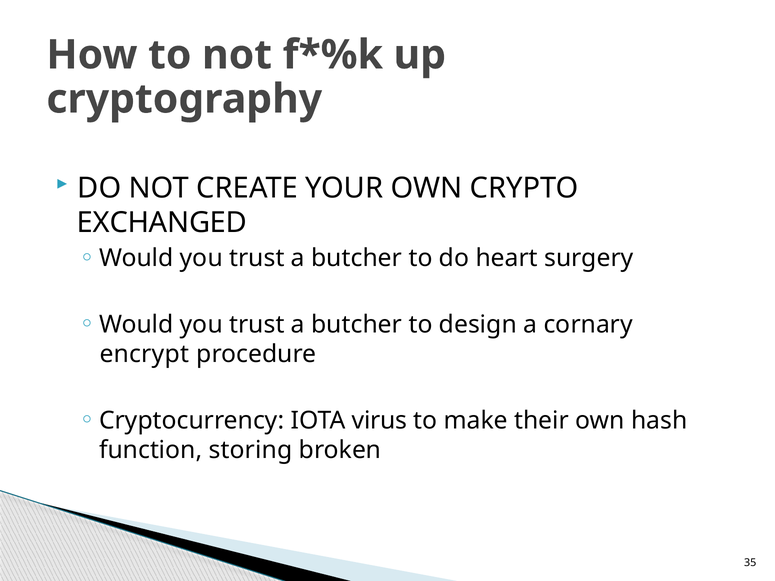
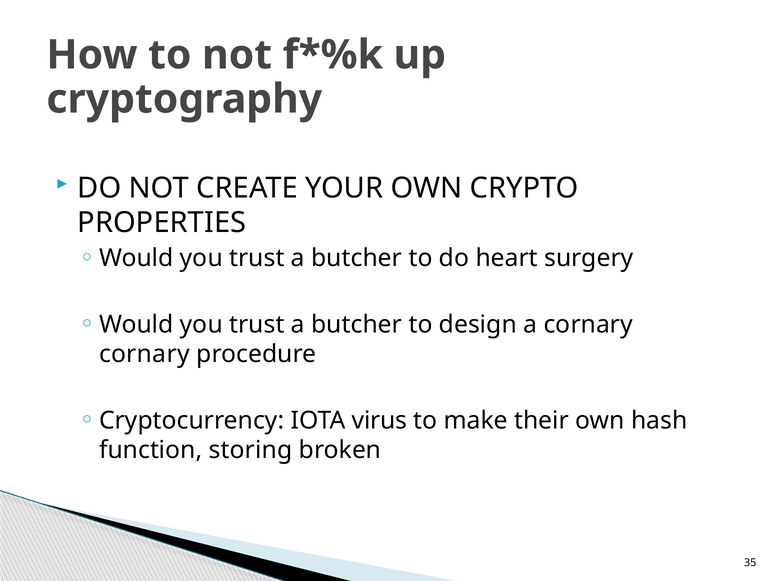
EXCHANGED: EXCHANGED -> PROPERTIES
encrypt at (144, 354): encrypt -> cornary
